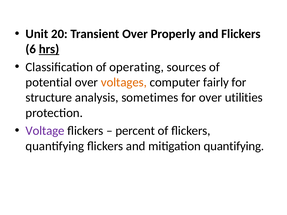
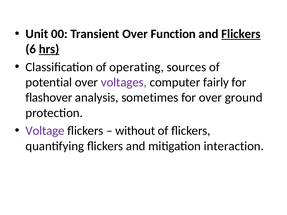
20: 20 -> 00
Properly: Properly -> Function
Flickers at (241, 34) underline: none -> present
voltages colour: orange -> purple
structure: structure -> flashover
utilities: utilities -> ground
percent: percent -> without
mitigation quantifying: quantifying -> interaction
